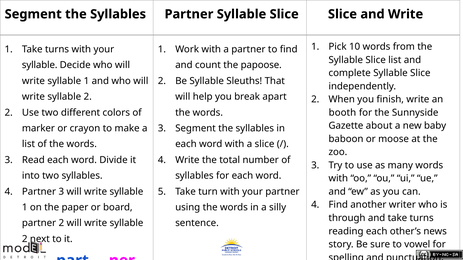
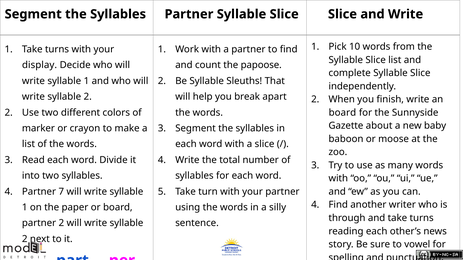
syllable at (40, 65): syllable -> display
booth at (342, 113): booth -> board
Partner 3: 3 -> 7
